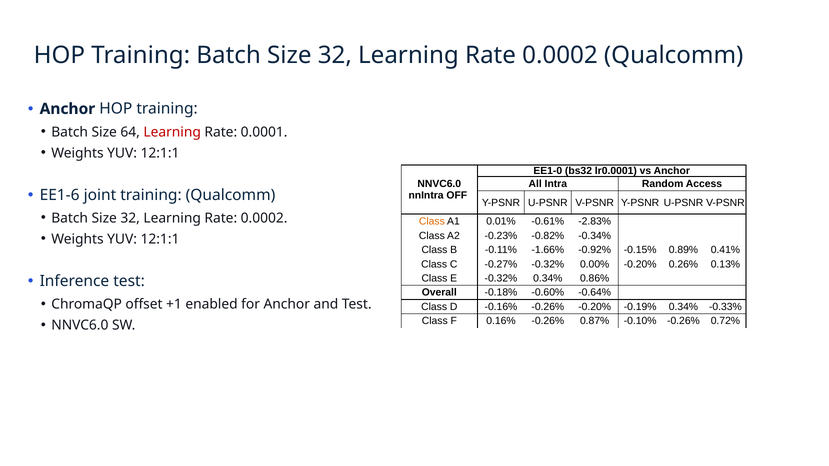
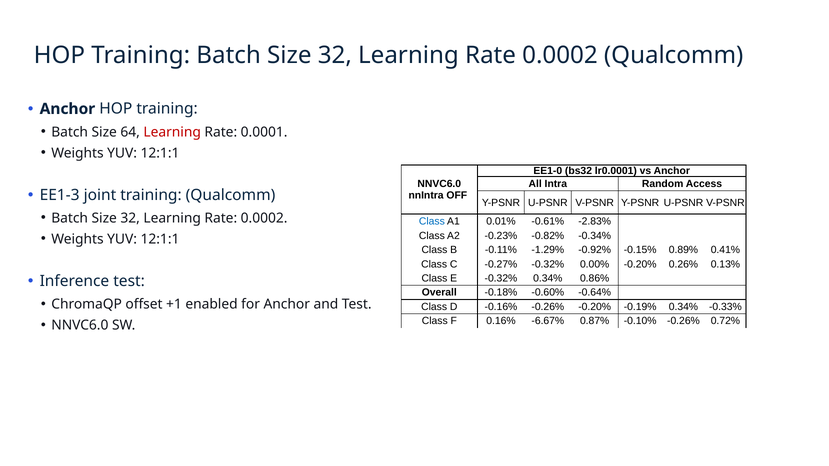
EE1-6: EE1-6 -> EE1-3
Class at (432, 222) colour: orange -> blue
-1.66%: -1.66% -> -1.29%
0.16% -0.26%: -0.26% -> -6.67%
